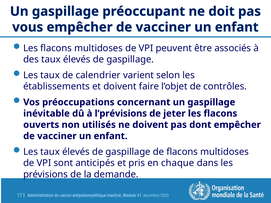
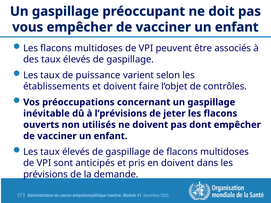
calendrier: calendrier -> puissance
en chaque: chaque -> doivent
